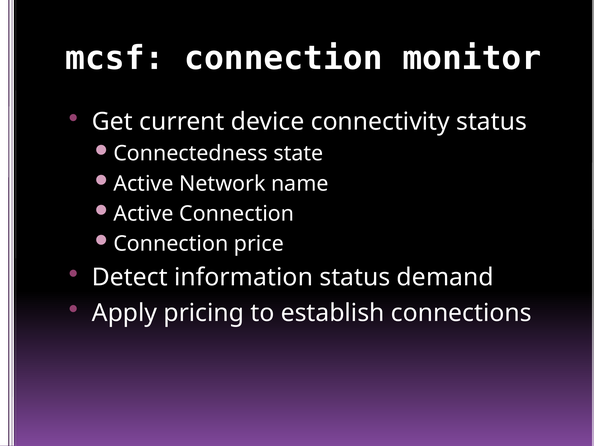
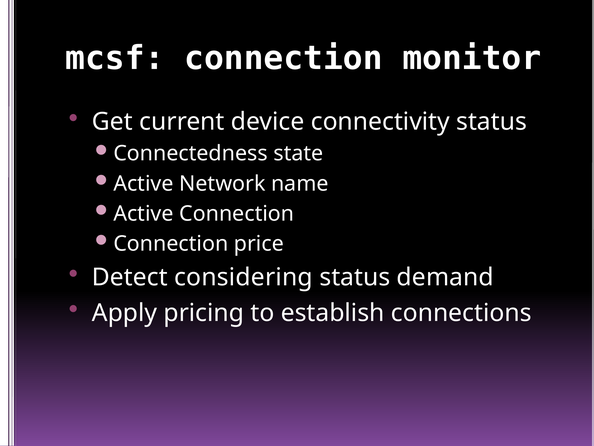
information: information -> considering
